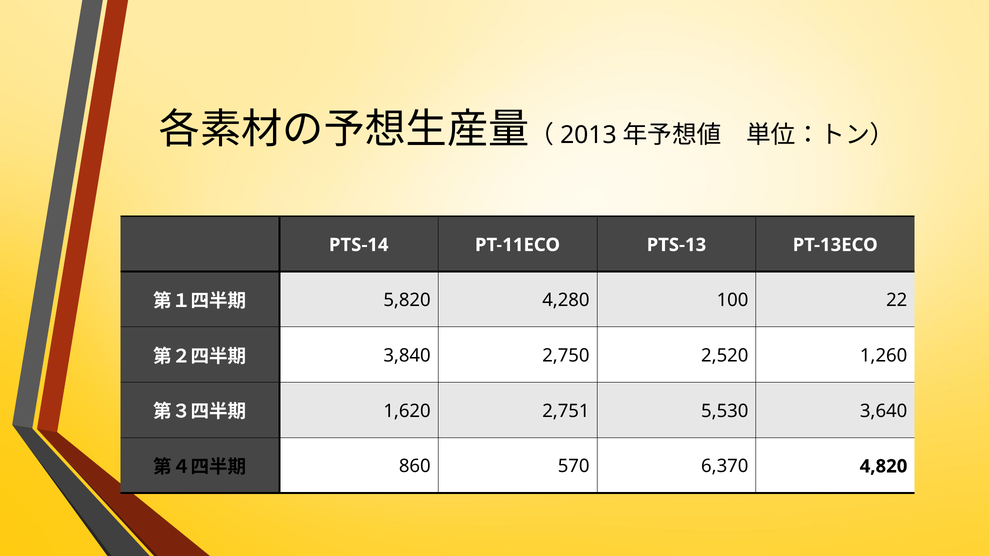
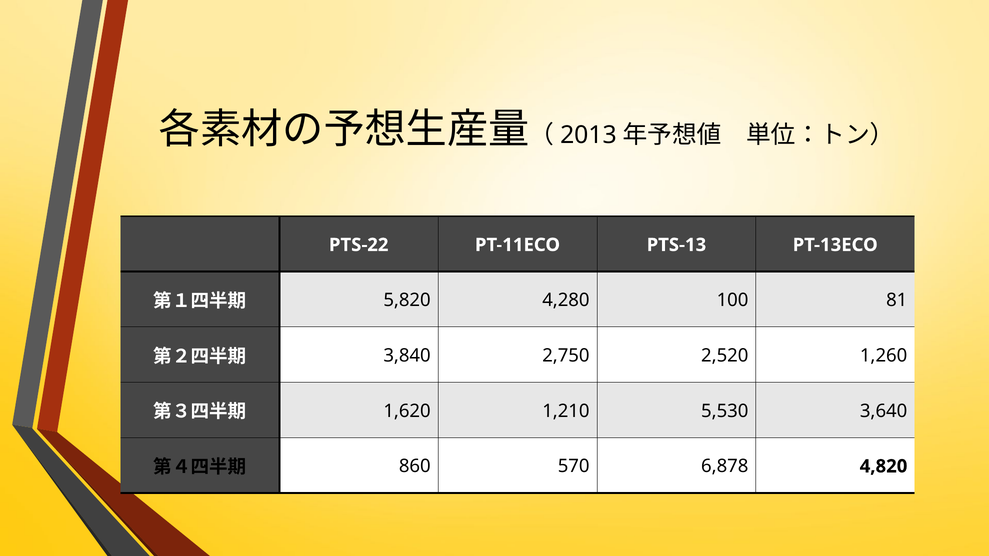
PTS-14: PTS-14 -> PTS-22
22: 22 -> 81
2,751: 2,751 -> 1,210
6,370: 6,370 -> 6,878
